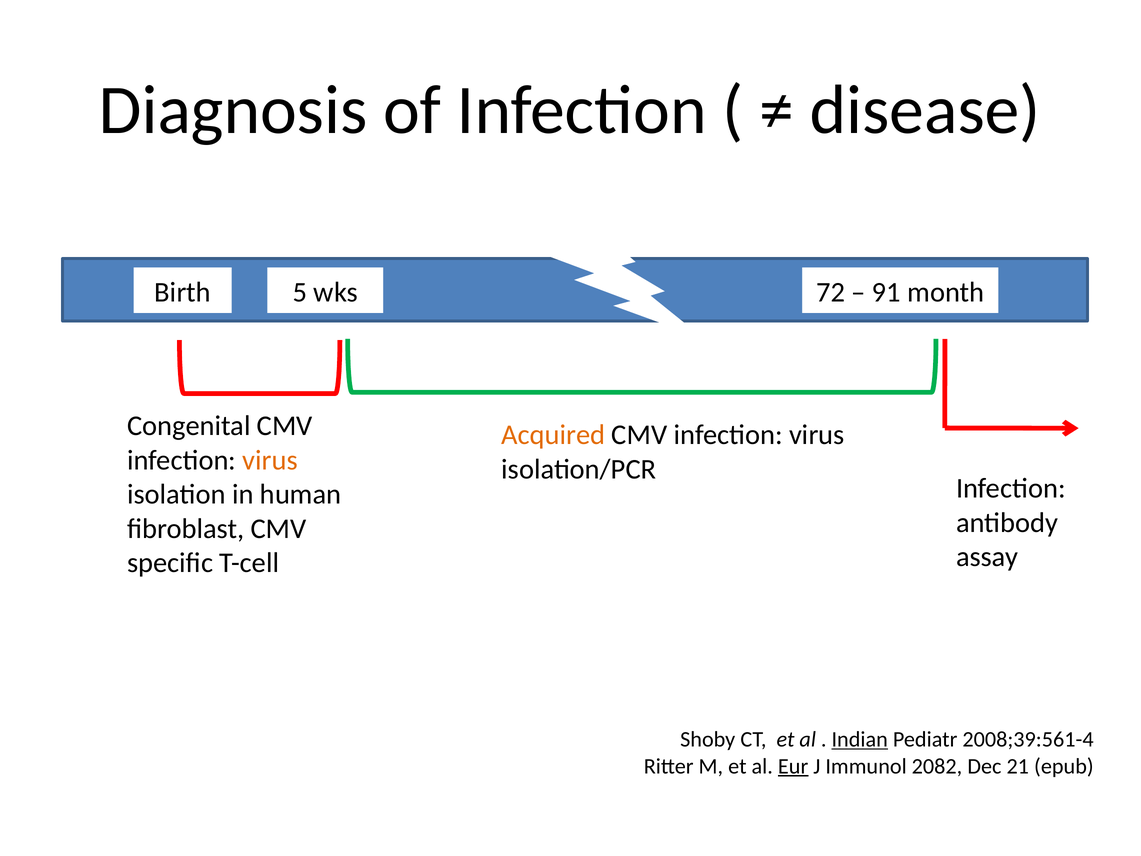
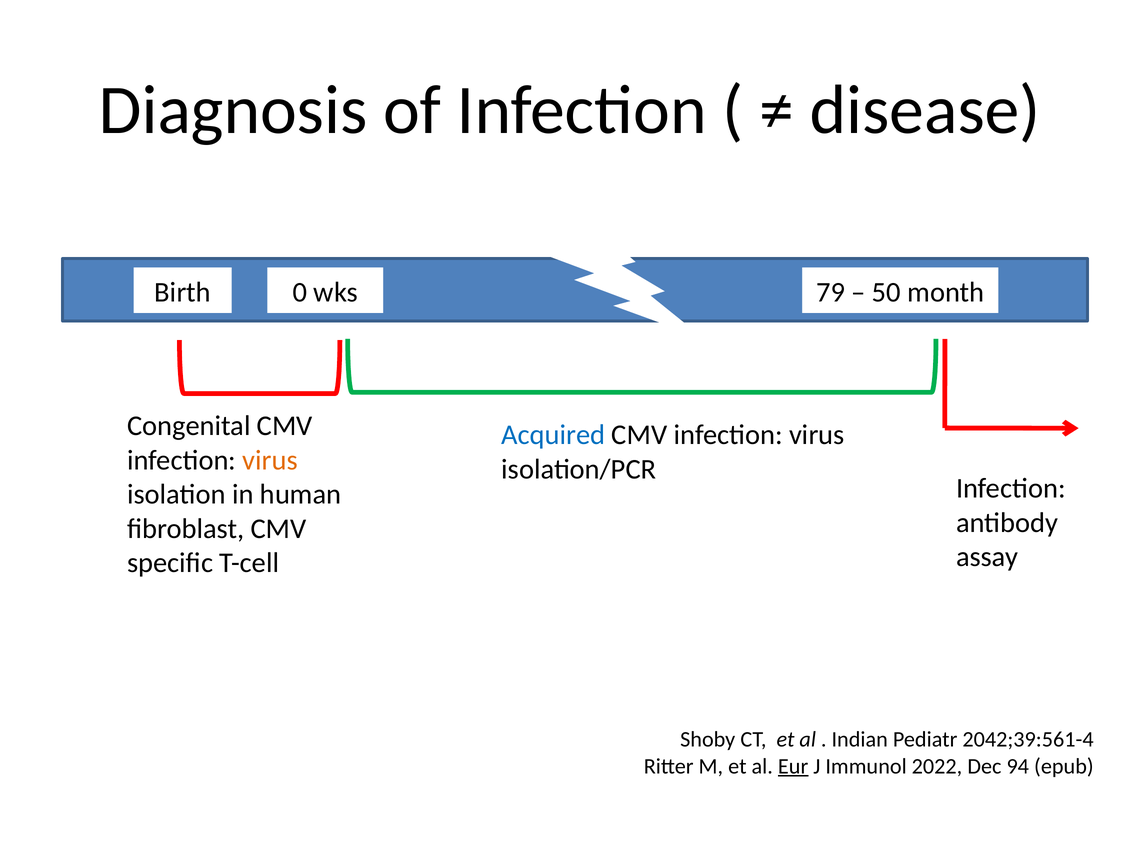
5: 5 -> 0
72: 72 -> 79
91: 91 -> 50
Acquired colour: orange -> blue
Indian underline: present -> none
2008;39:561-4: 2008;39:561-4 -> 2042;39:561-4
2082: 2082 -> 2022
21: 21 -> 94
